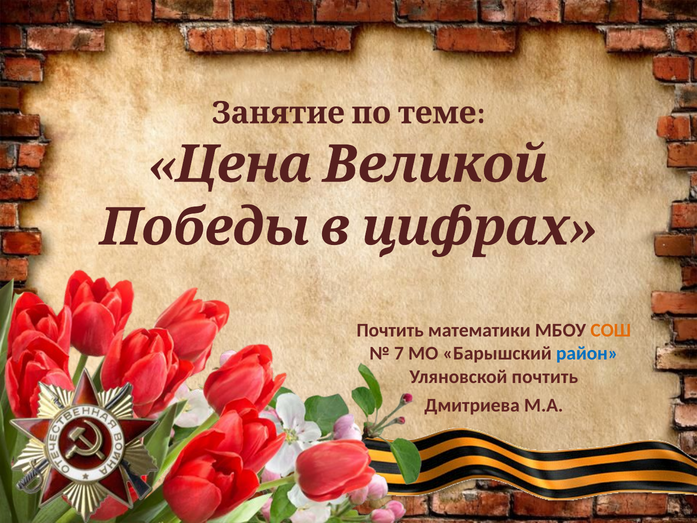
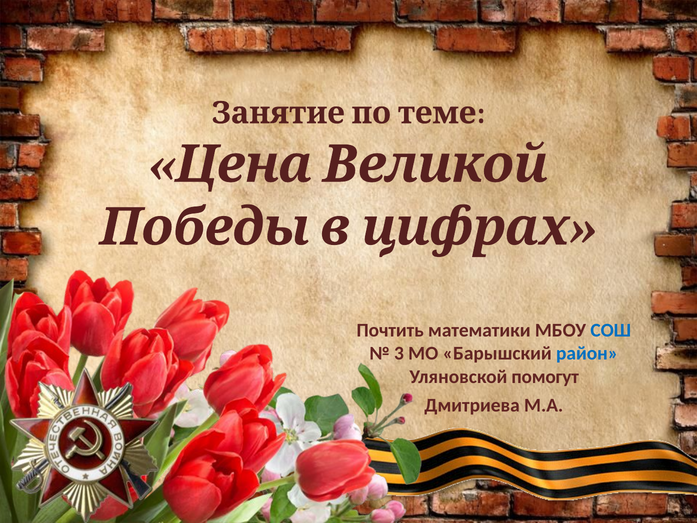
СОШ colour: orange -> blue
7: 7 -> 3
Уляновской почтить: почтить -> помогут
